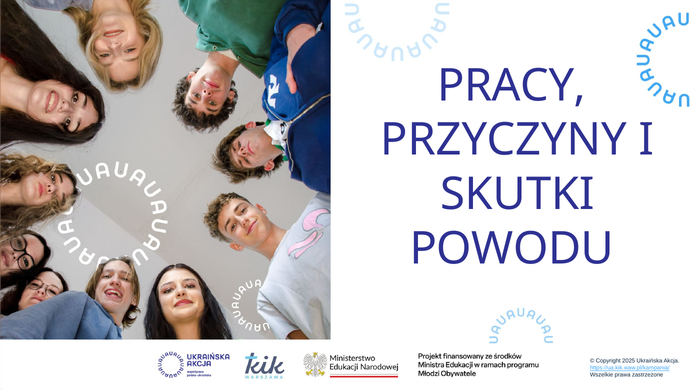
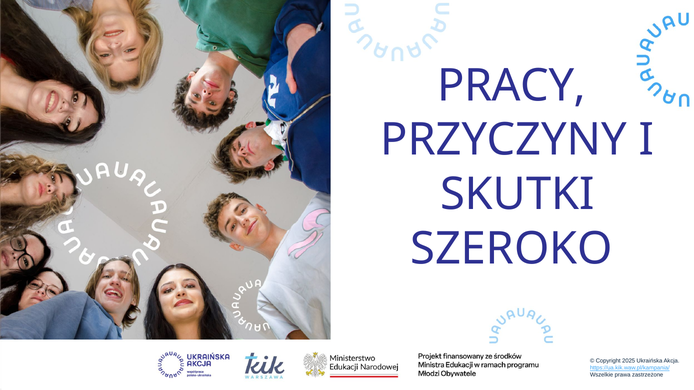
POWODU: POWODU -> SZEROKO
